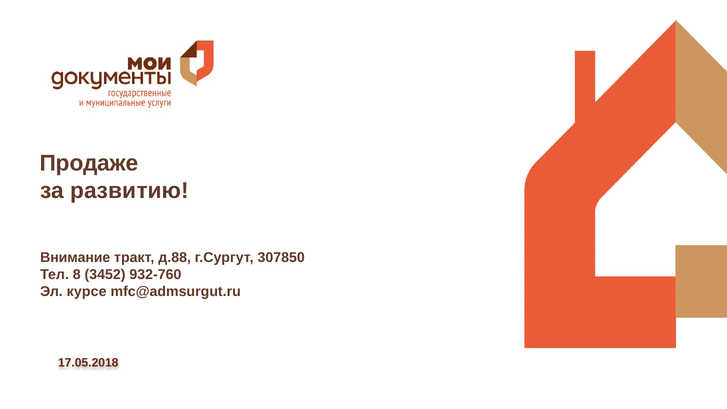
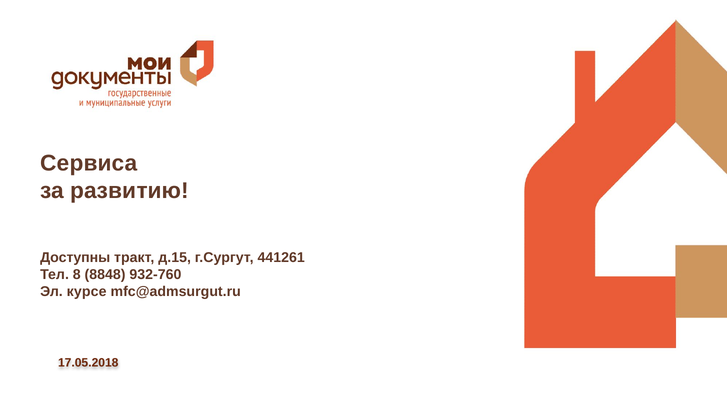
Продаже: Продаже -> Сервиса
Внимание: Внимание -> Доступны
д.88: д.88 -> д.15
307850: 307850 -> 441261
3452: 3452 -> 8848
